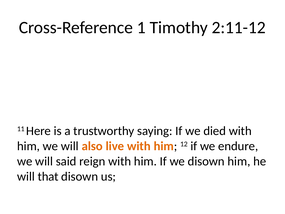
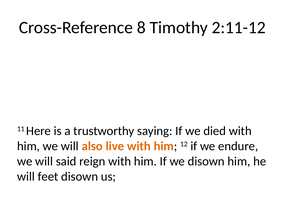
1: 1 -> 8
that: that -> feet
